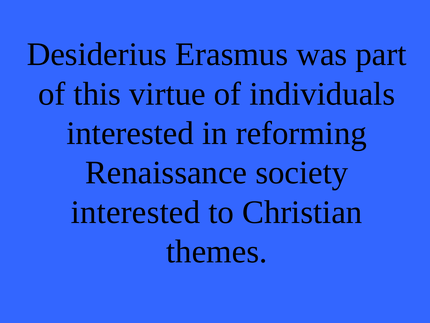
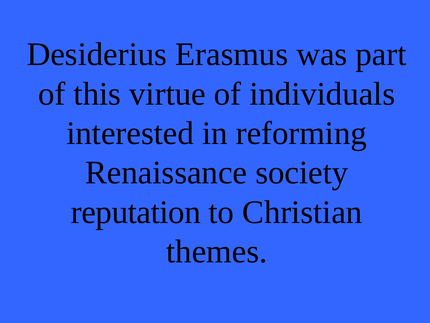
interested at (136, 212): interested -> reputation
